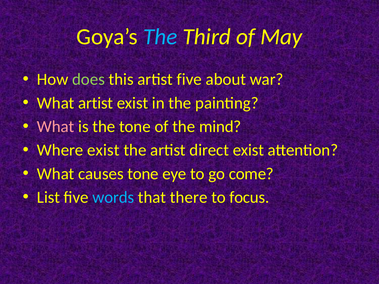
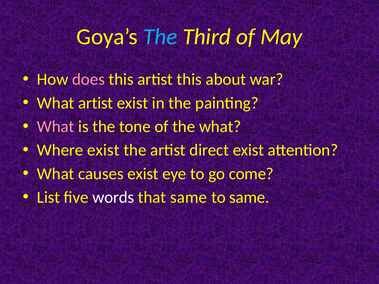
does colour: light green -> pink
artist five: five -> this
the mind: mind -> what
causes tone: tone -> exist
words colour: light blue -> white
that there: there -> same
to focus: focus -> same
